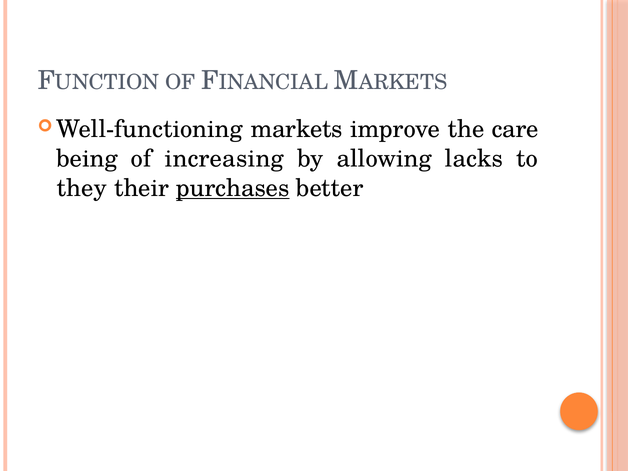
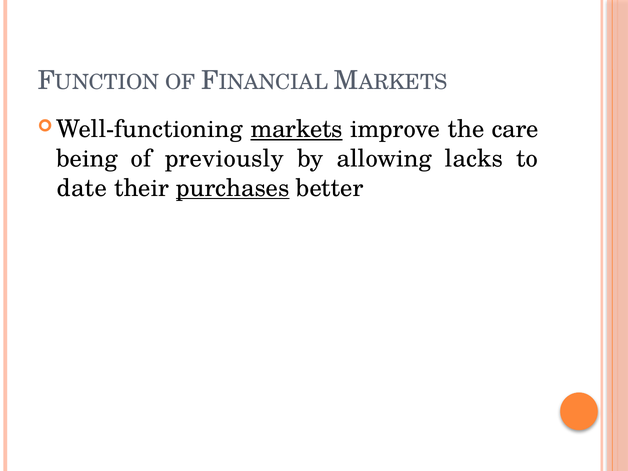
markets underline: none -> present
increasing: increasing -> previously
they: they -> date
